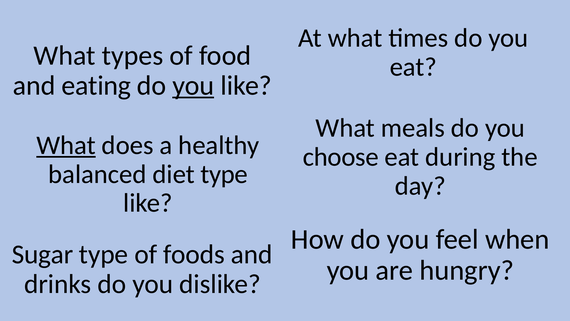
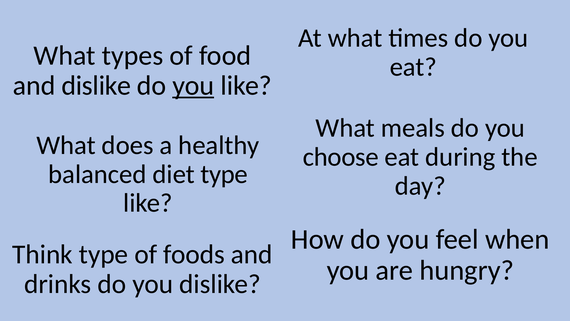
and eating: eating -> dislike
What at (66, 145) underline: present -> none
Sugar: Sugar -> Think
